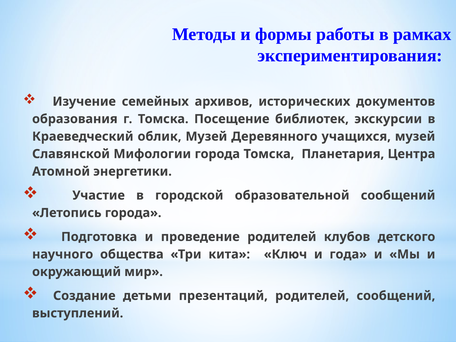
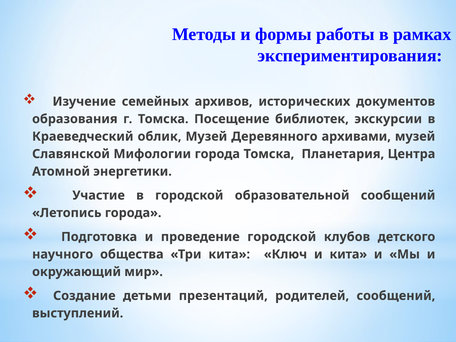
учащихся: учащихся -> архивами
проведение родителей: родителей -> городской
и года: года -> кита
